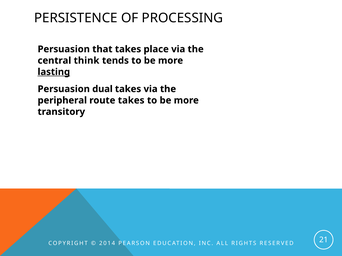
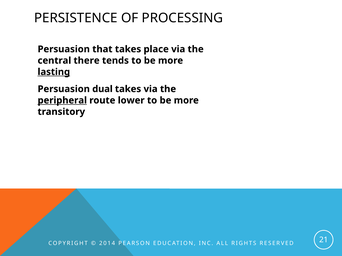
think: think -> there
peripheral underline: none -> present
route takes: takes -> lower
